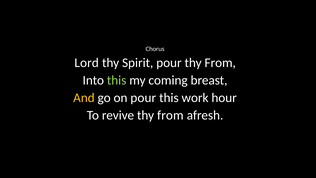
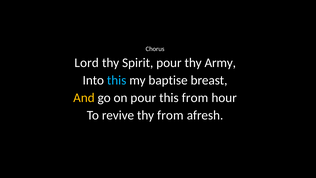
pour thy From: From -> Army
this at (117, 80) colour: light green -> light blue
coming: coming -> baptise
this work: work -> from
